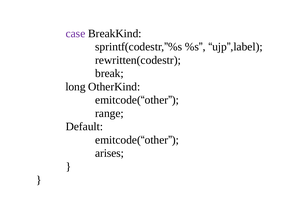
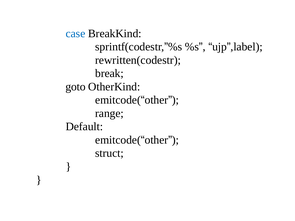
case colour: purple -> blue
long: long -> goto
arises: arises -> struct
